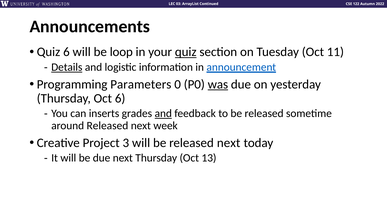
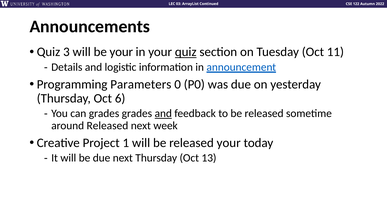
Quiz 6: 6 -> 3
be loop: loop -> your
Details underline: present -> none
was underline: present -> none
can inserts: inserts -> grades
3: 3 -> 1
be released next: next -> your
